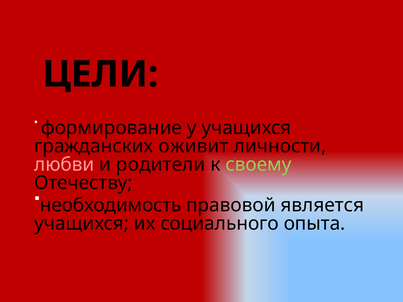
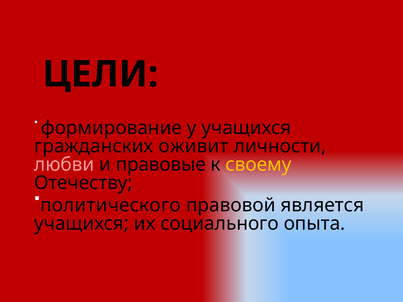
родители: родители -> правовые
своему colour: light green -> yellow
необходимость: необходимость -> политического
